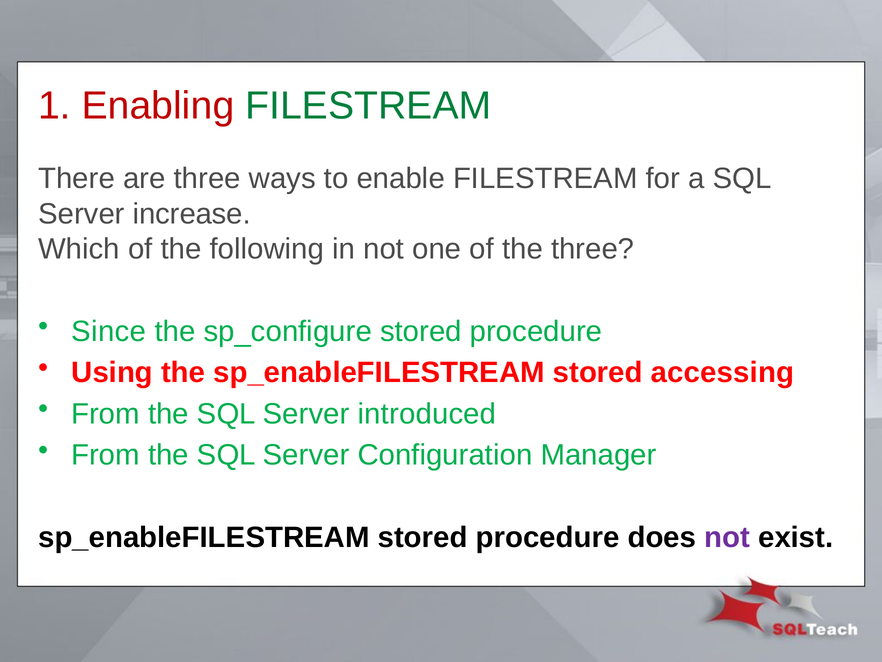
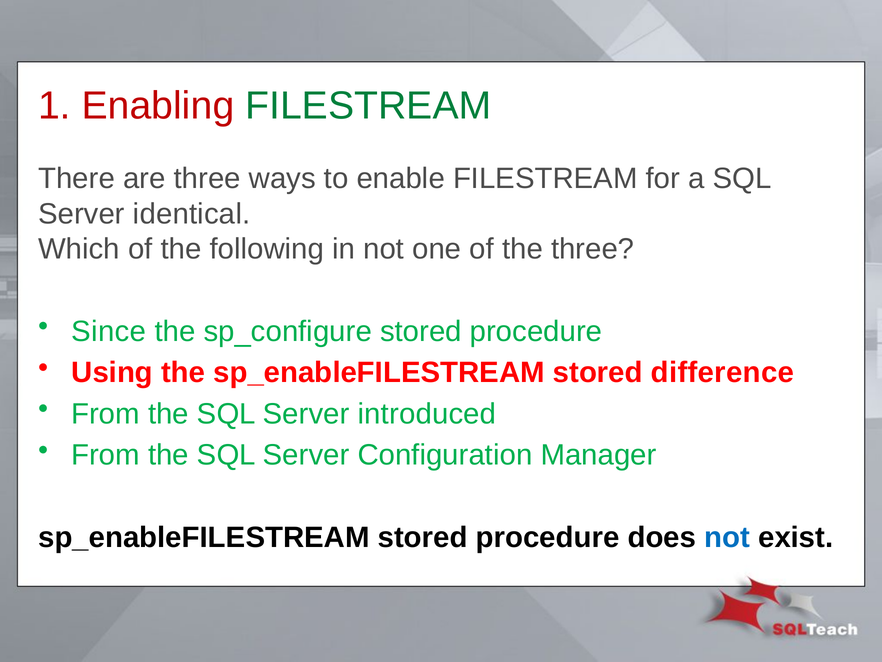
increase: increase -> identical
accessing: accessing -> difference
not at (727, 537) colour: purple -> blue
